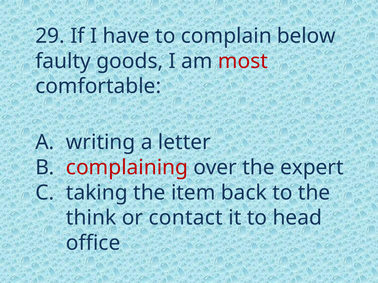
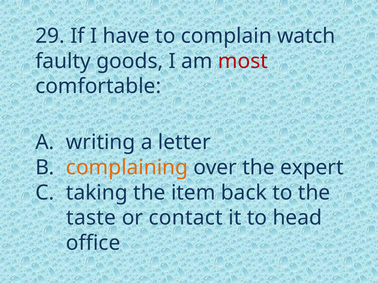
below: below -> watch
complaining colour: red -> orange
think: think -> taste
